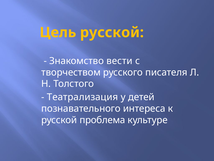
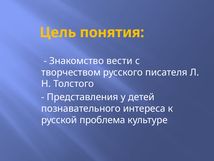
Цель русской: русской -> понятия
Театрализация: Театрализация -> Представления
